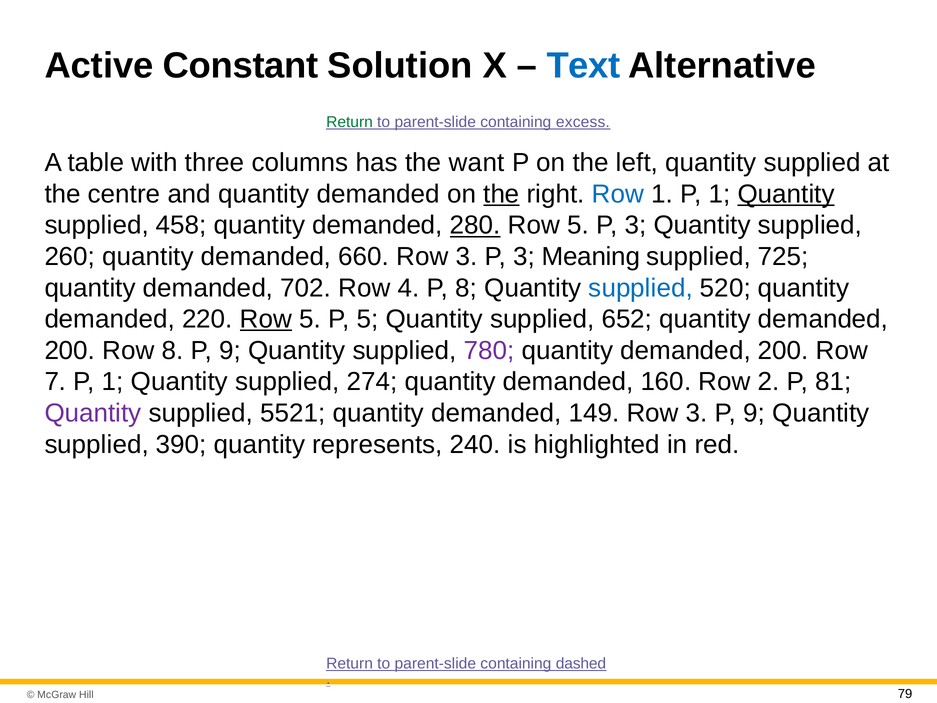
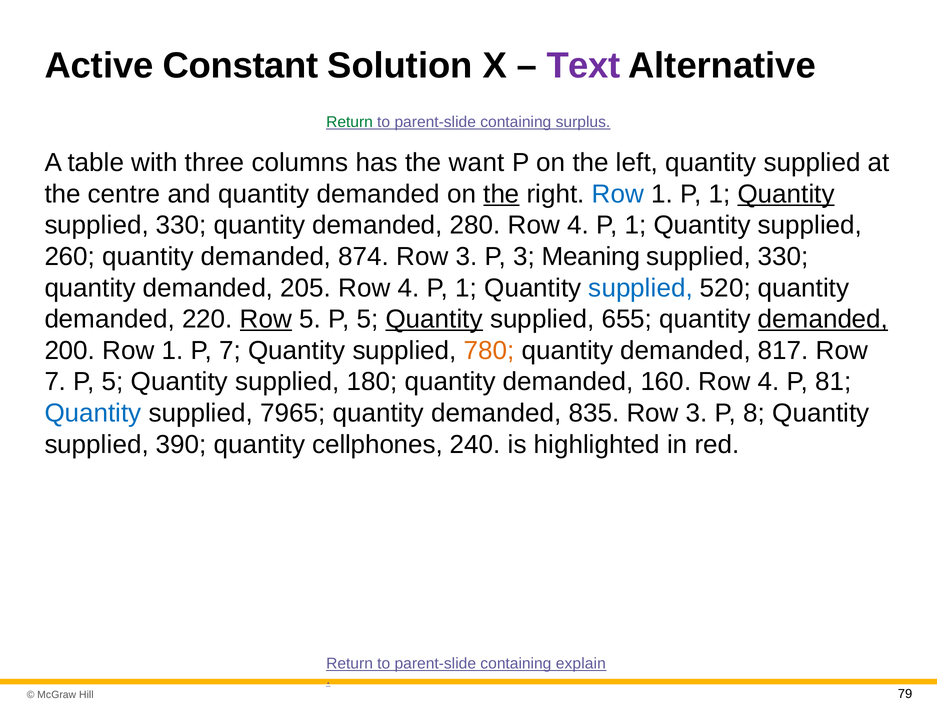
Text colour: blue -> purple
excess: excess -> surplus
458 at (181, 225): 458 -> 330
280 underline: present -> none
5 at (578, 225): 5 -> 4
3 at (635, 225): 3 -> 1
660: 660 -> 874
725 at (783, 257): 725 -> 330
702: 702 -> 205
8 at (466, 288): 8 -> 1
Quantity at (434, 319) underline: none -> present
652: 652 -> 655
demanded at (823, 319) underline: none -> present
200 Row 8: 8 -> 1
9 at (230, 350): 9 -> 7
780 colour: purple -> orange
200 at (783, 350): 200 -> 817
7 P 1: 1 -> 5
274: 274 -> 180
160 Row 2: 2 -> 4
Quantity at (93, 413) colour: purple -> blue
5521: 5521 -> 7965
149: 149 -> 835
3 P 9: 9 -> 8
represents: represents -> cellphones
dashed: dashed -> explain
